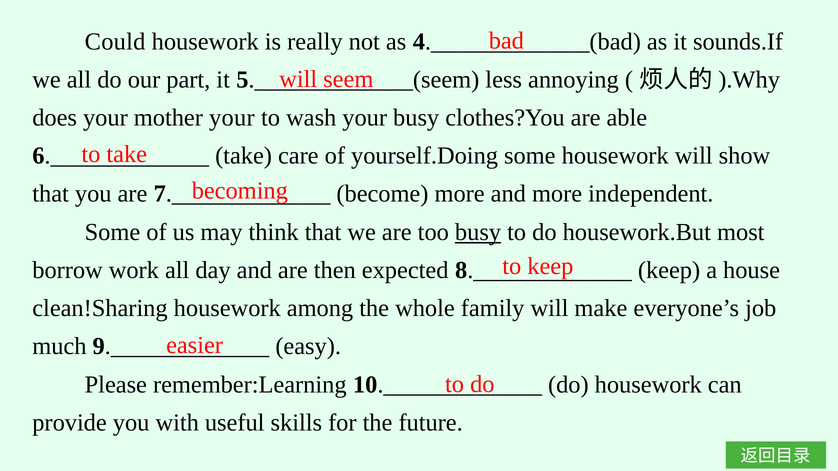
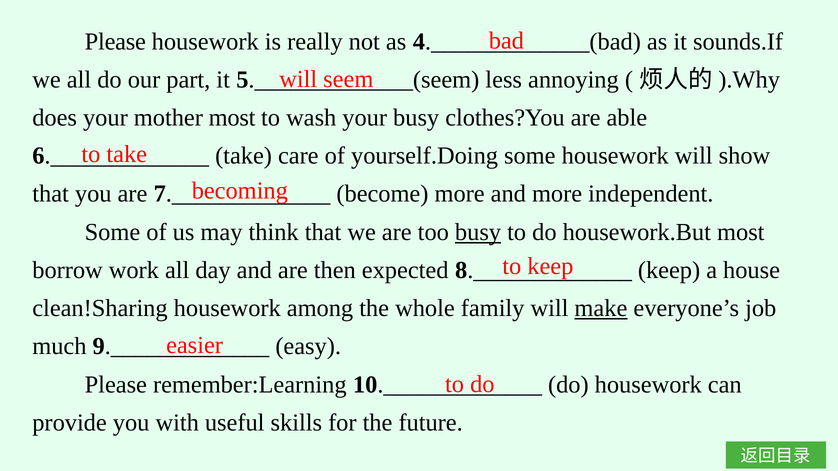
Could at (115, 42): Could -> Please
mother your: your -> most
make underline: none -> present
